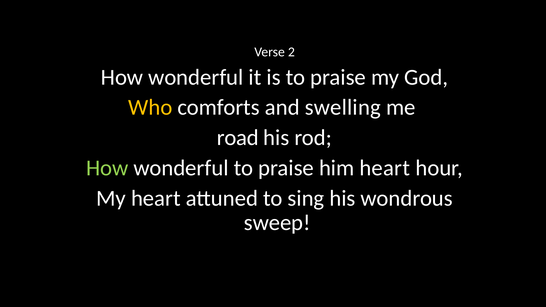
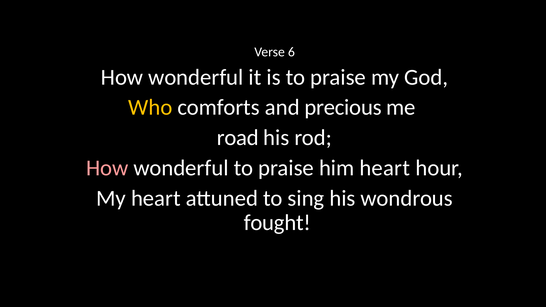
2: 2 -> 6
swelling: swelling -> precious
How at (107, 168) colour: light green -> pink
sweep: sweep -> fought
